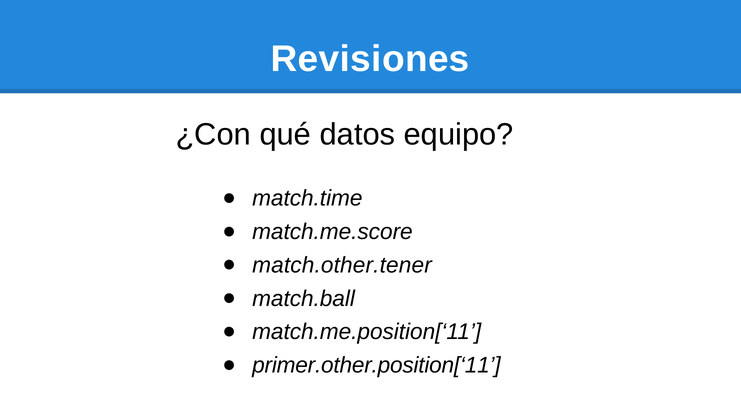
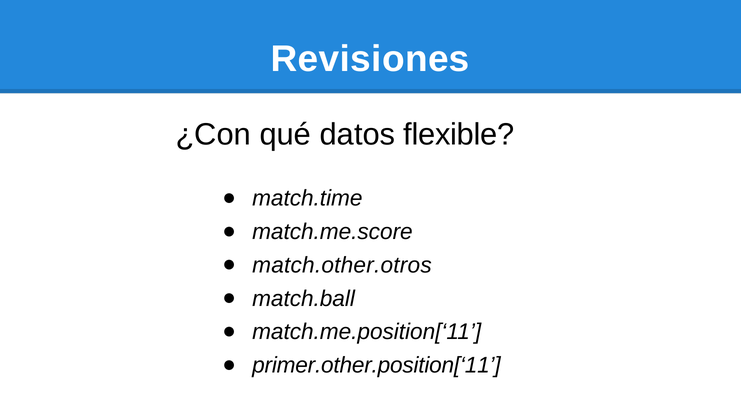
equipo: equipo -> flexible
match.other.tener: match.other.tener -> match.other.otros
